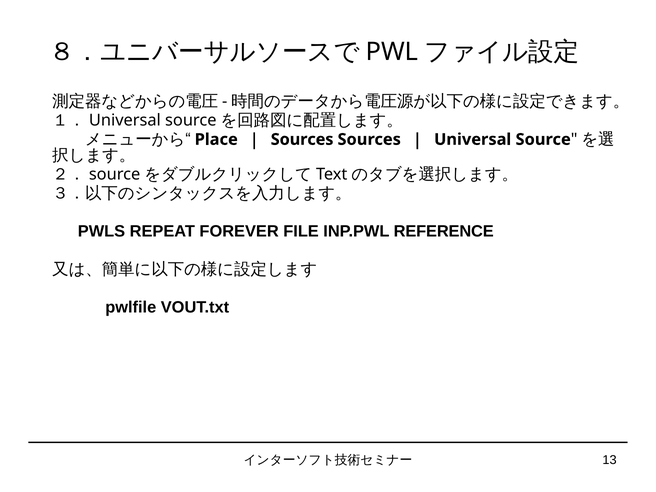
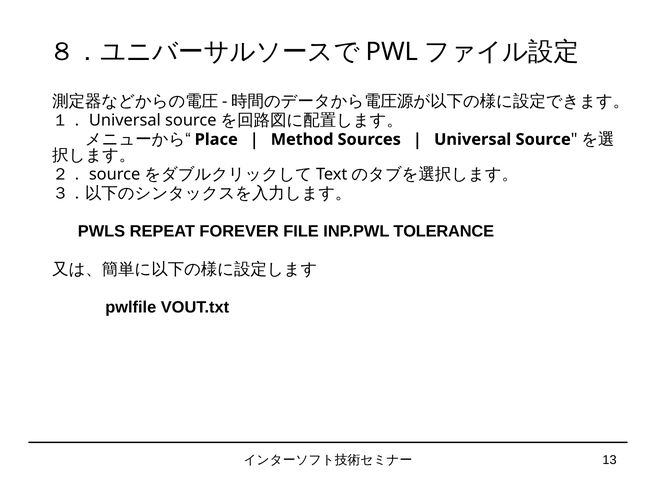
Sources at (302, 139): Sources -> Method
REFERENCE: REFERENCE -> TOLERANCE
